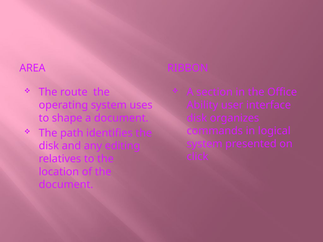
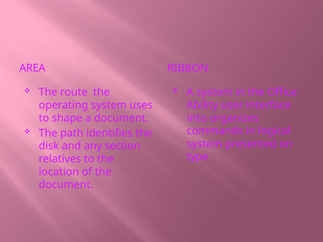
A section: section -> system
disk at (197, 118): disk -> into
editing: editing -> section
click: click -> type
